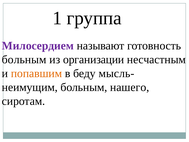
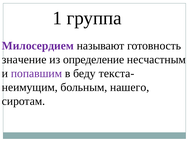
больным at (24, 59): больным -> значение
организации: организации -> определение
попавшим colour: orange -> purple
мысль-: мысль- -> текста-
